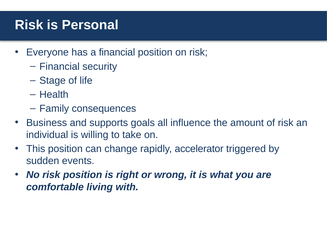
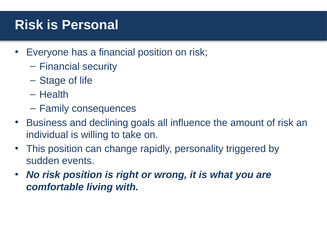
supports: supports -> declining
accelerator: accelerator -> personality
